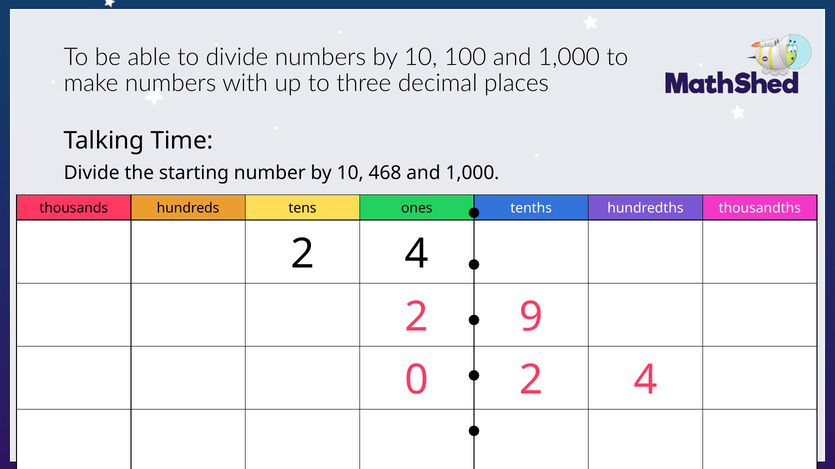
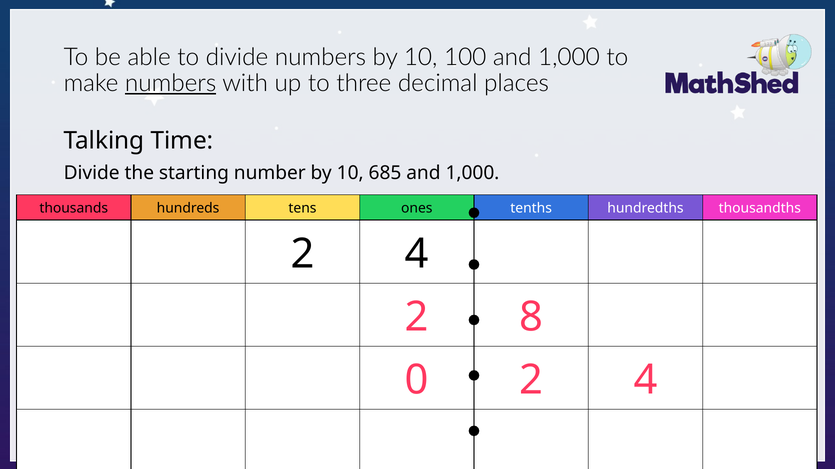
numbers at (171, 83) underline: none -> present
468: 468 -> 685
9: 9 -> 8
